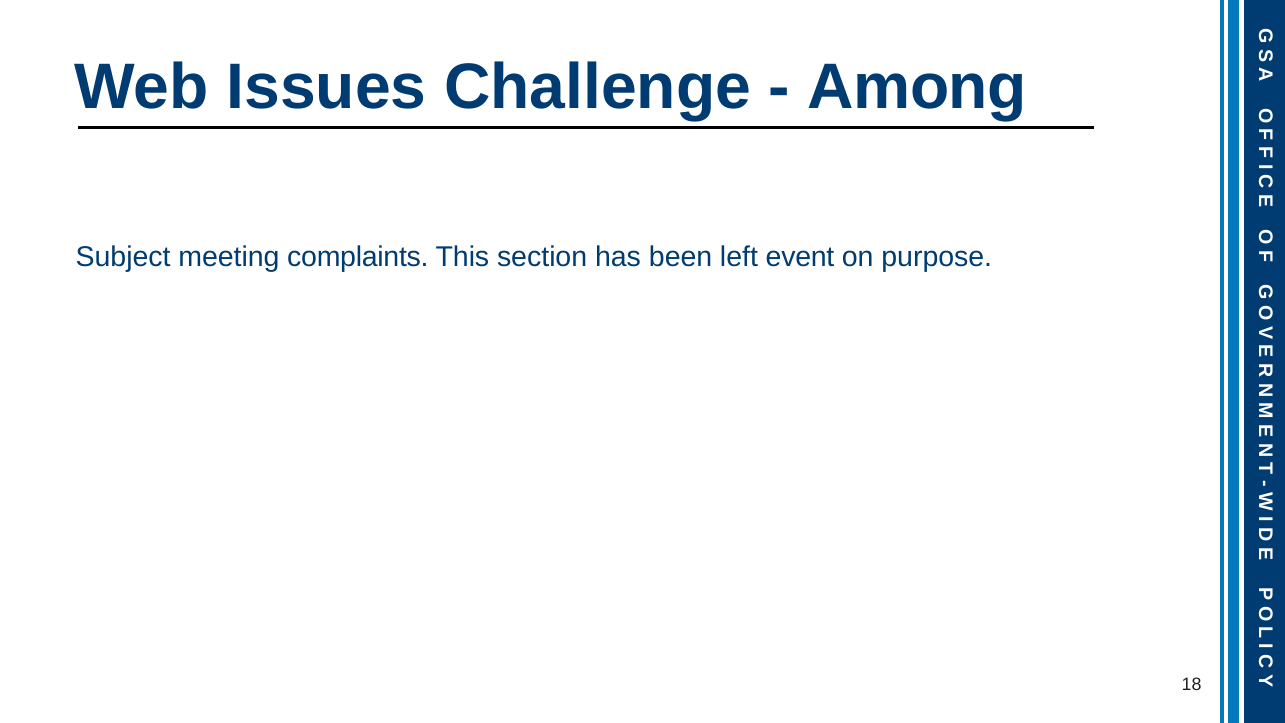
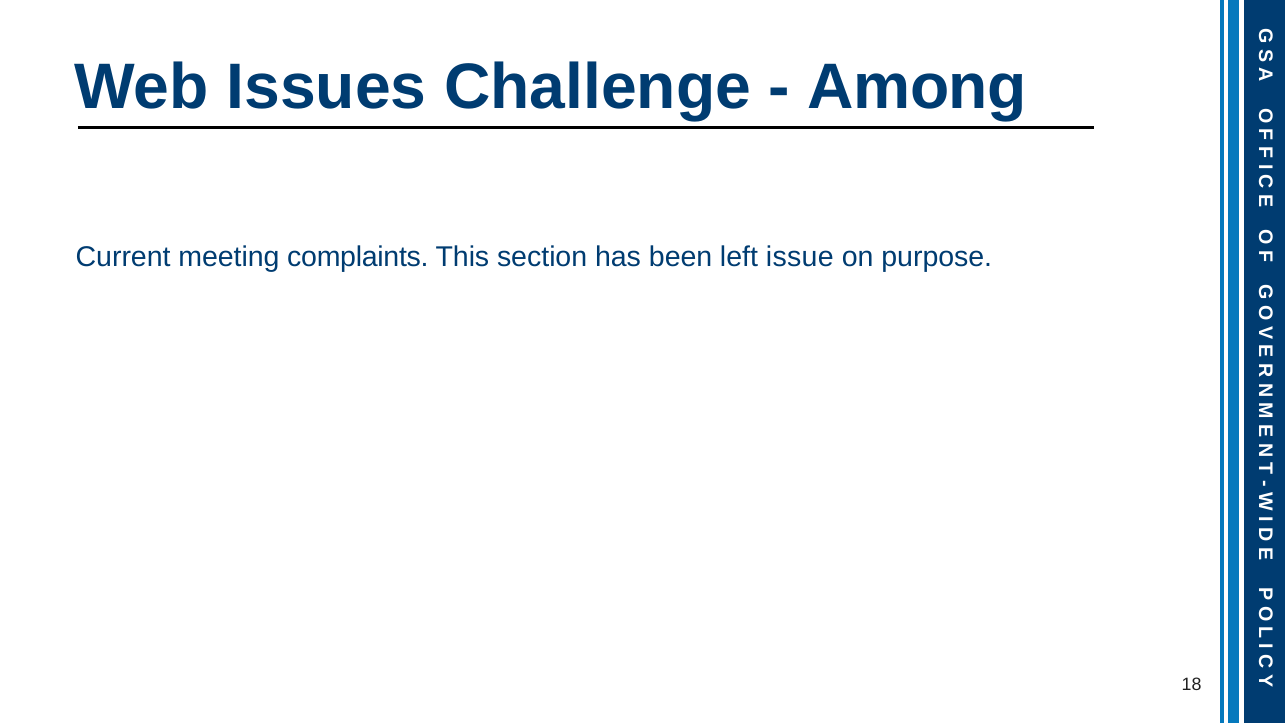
Subject: Subject -> Current
event: event -> issue
